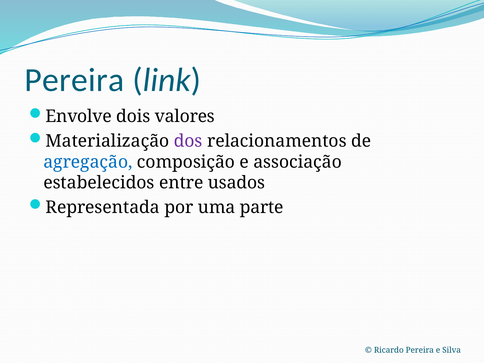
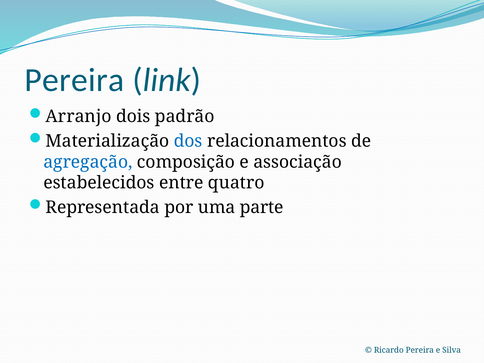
Envolve: Envolve -> Arranjo
valores: valores -> padrão
dos colour: purple -> blue
usados: usados -> quatro
